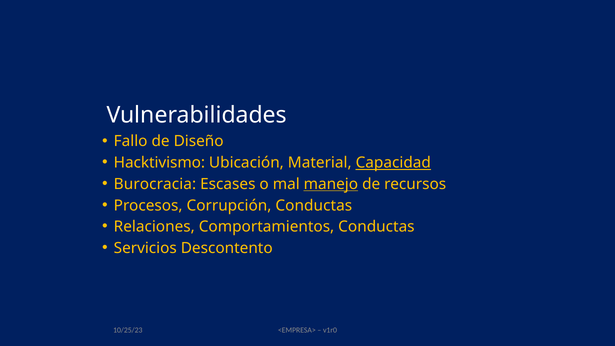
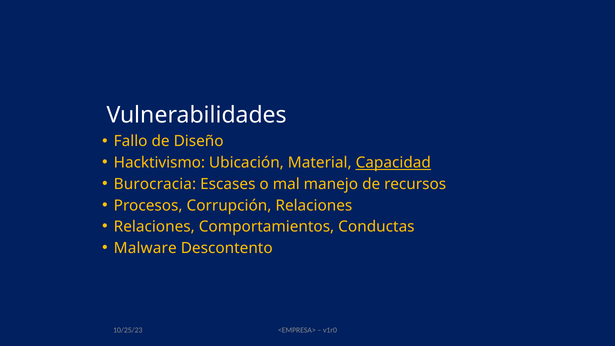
manejo underline: present -> none
Corrupción Conductas: Conductas -> Relaciones
Servicios: Servicios -> Malware
